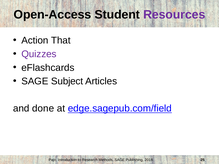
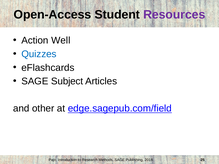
That: That -> Well
Quizzes colour: purple -> blue
done: done -> other
